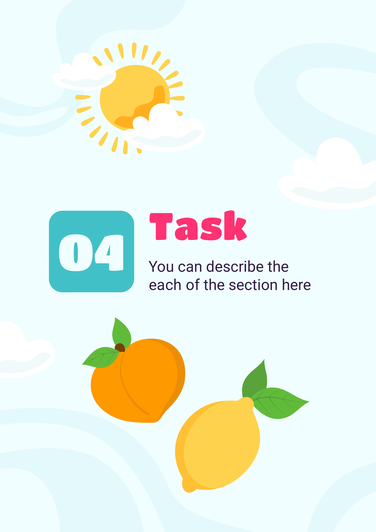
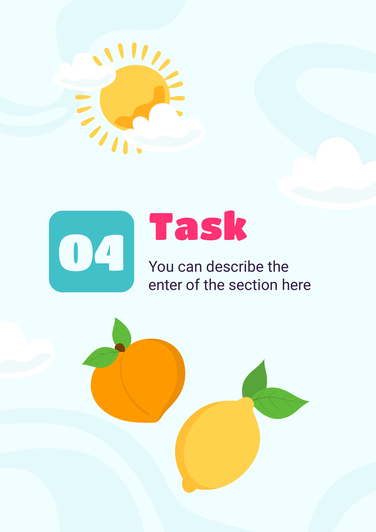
each: each -> enter
